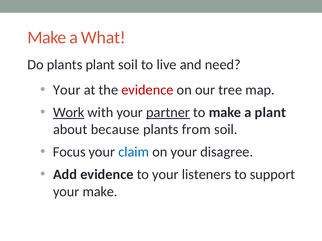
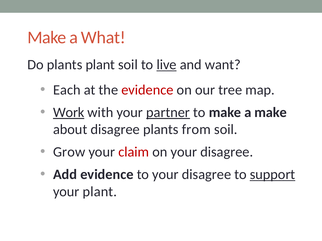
live underline: none -> present
need: need -> want
Your at (67, 90): Your -> Each
a plant: plant -> make
about because: because -> disagree
Focus: Focus -> Grow
claim colour: blue -> red
to your listeners: listeners -> disagree
support underline: none -> present
your make: make -> plant
